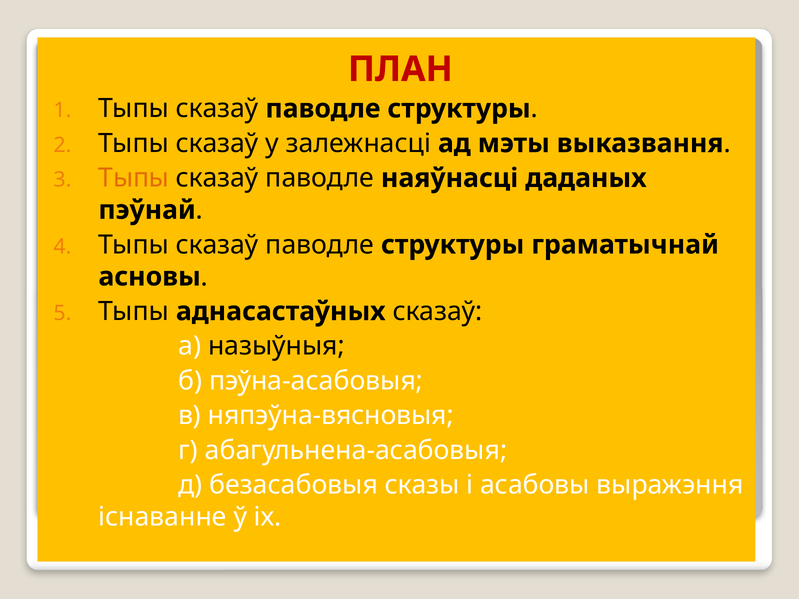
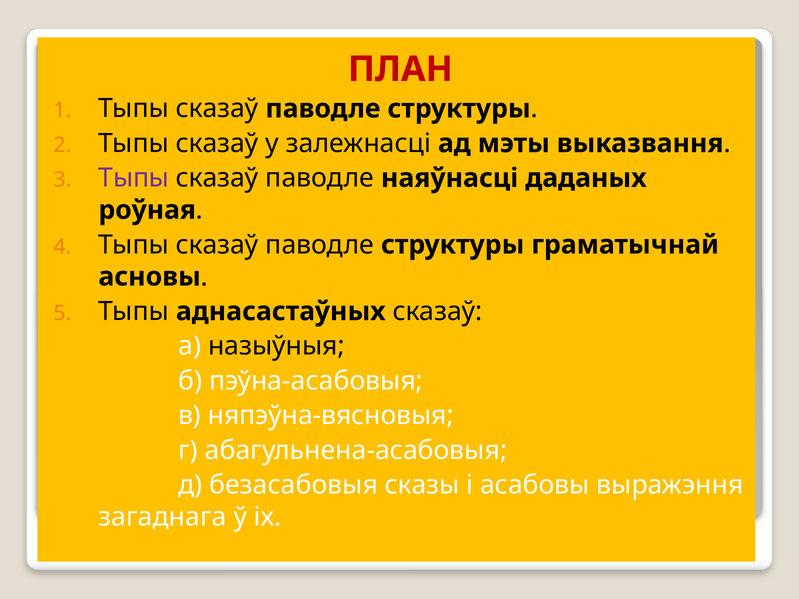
Тыпы at (134, 178) colour: orange -> purple
пэўнай: пэўнай -> роўная
існаванне: існаванне -> загаднага
